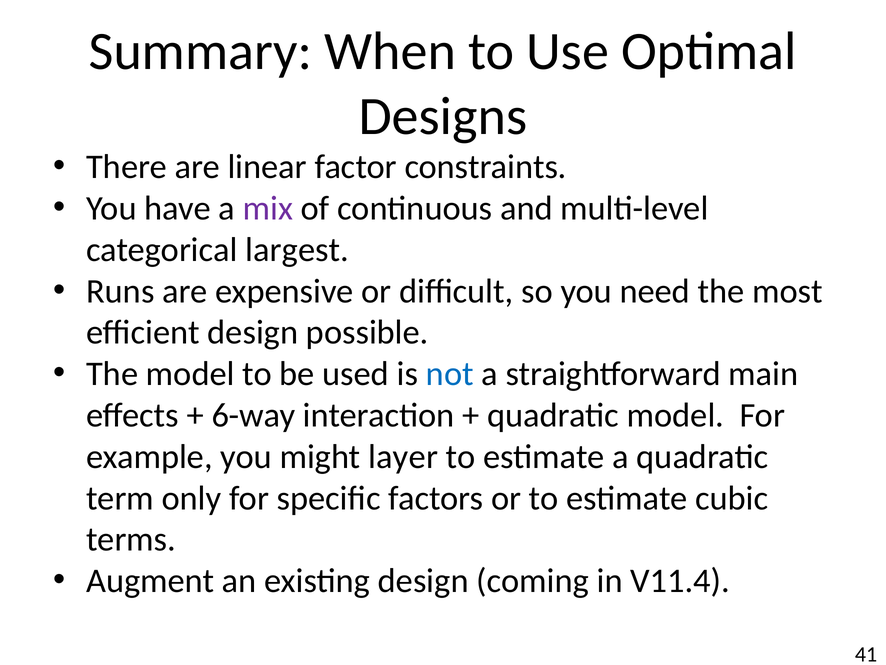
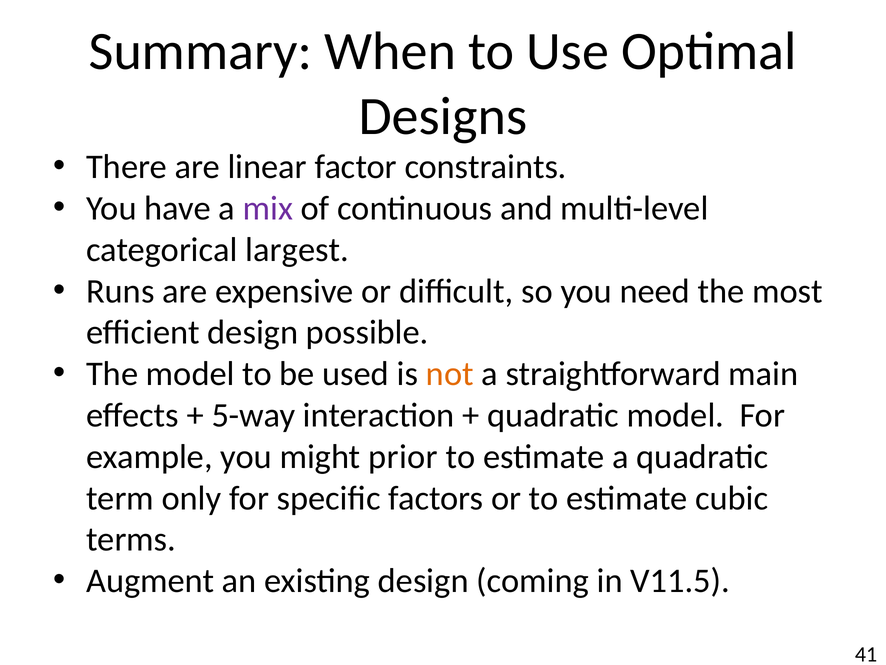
not colour: blue -> orange
6-way: 6-way -> 5-way
layer: layer -> prior
V11.4: V11.4 -> V11.5
